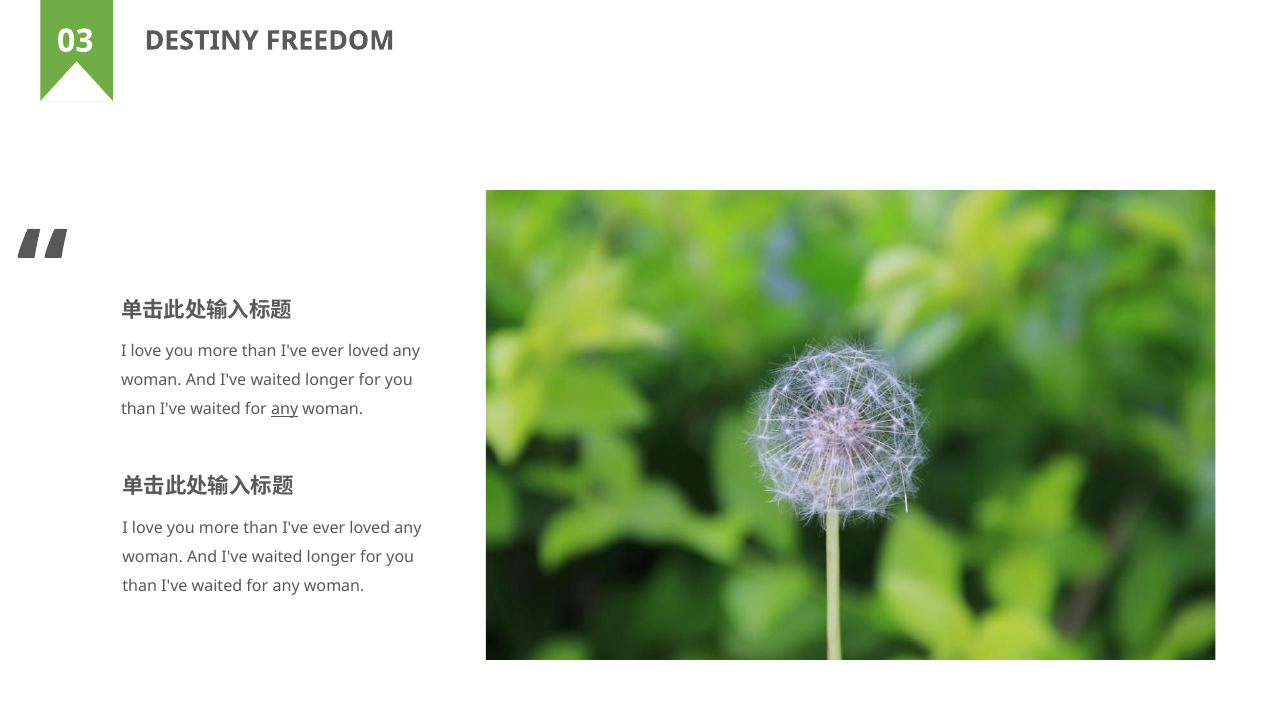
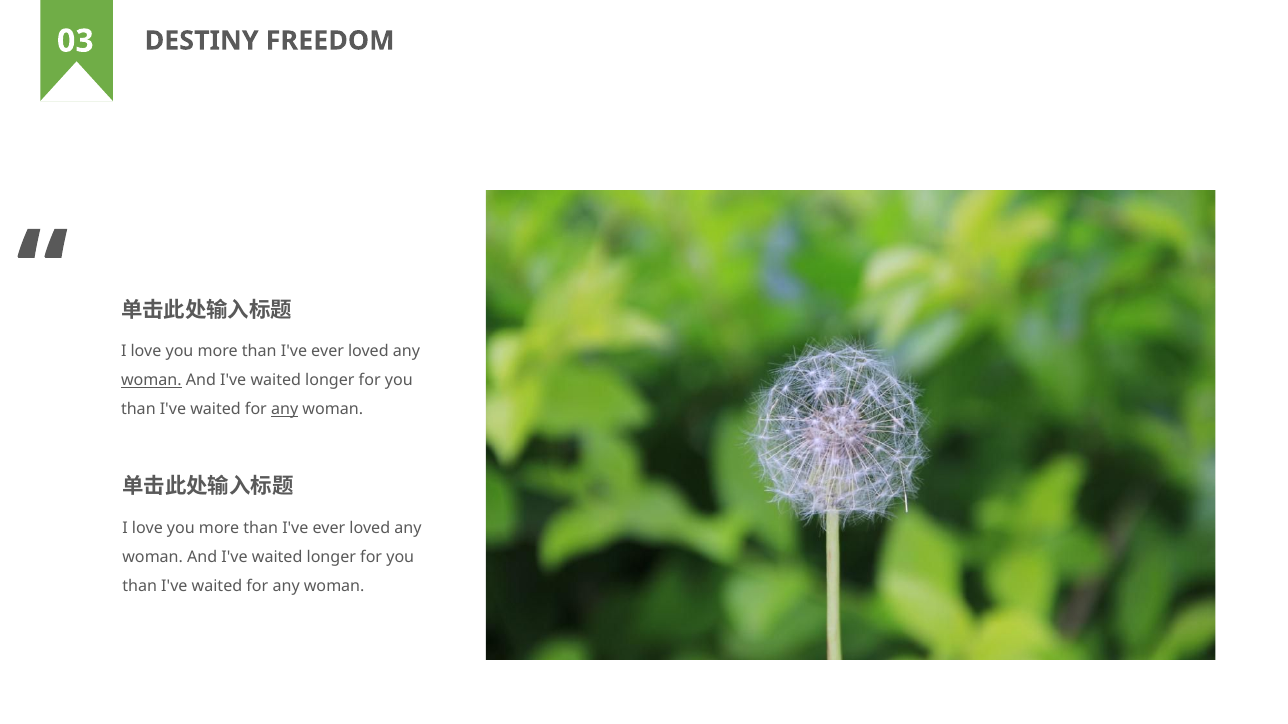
woman at (151, 381) underline: none -> present
